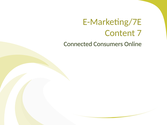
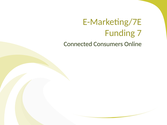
Content: Content -> Funding
